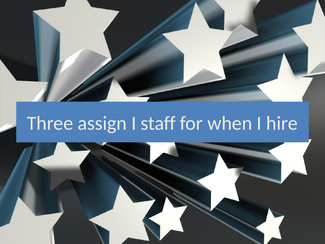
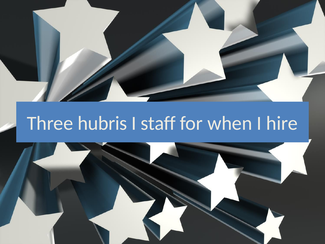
assign: assign -> hubris
